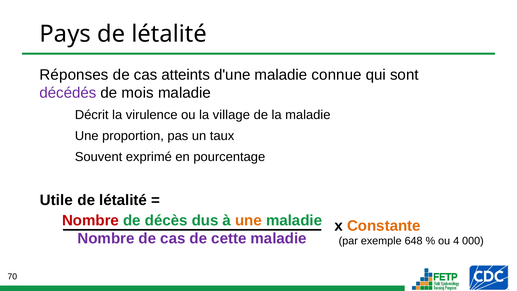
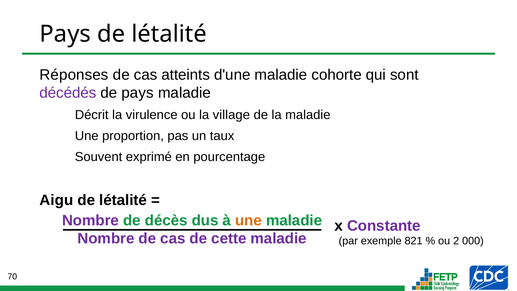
connue: connue -> cohorte
de mois: mois -> pays
Utile: Utile -> Aigu
Nombre at (91, 220) colour: red -> purple
Constante colour: orange -> purple
648: 648 -> 821
4: 4 -> 2
